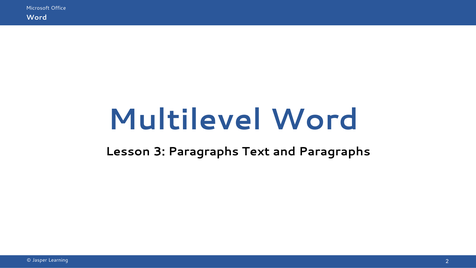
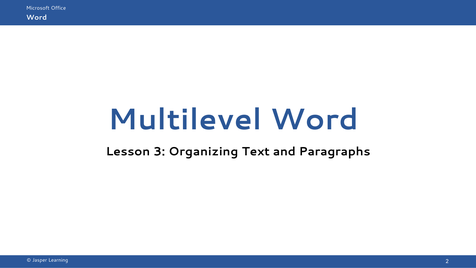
3 Paragraphs: Paragraphs -> Organizing
